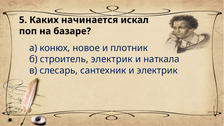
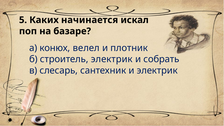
новое: новое -> велел
наткала: наткала -> собрать
